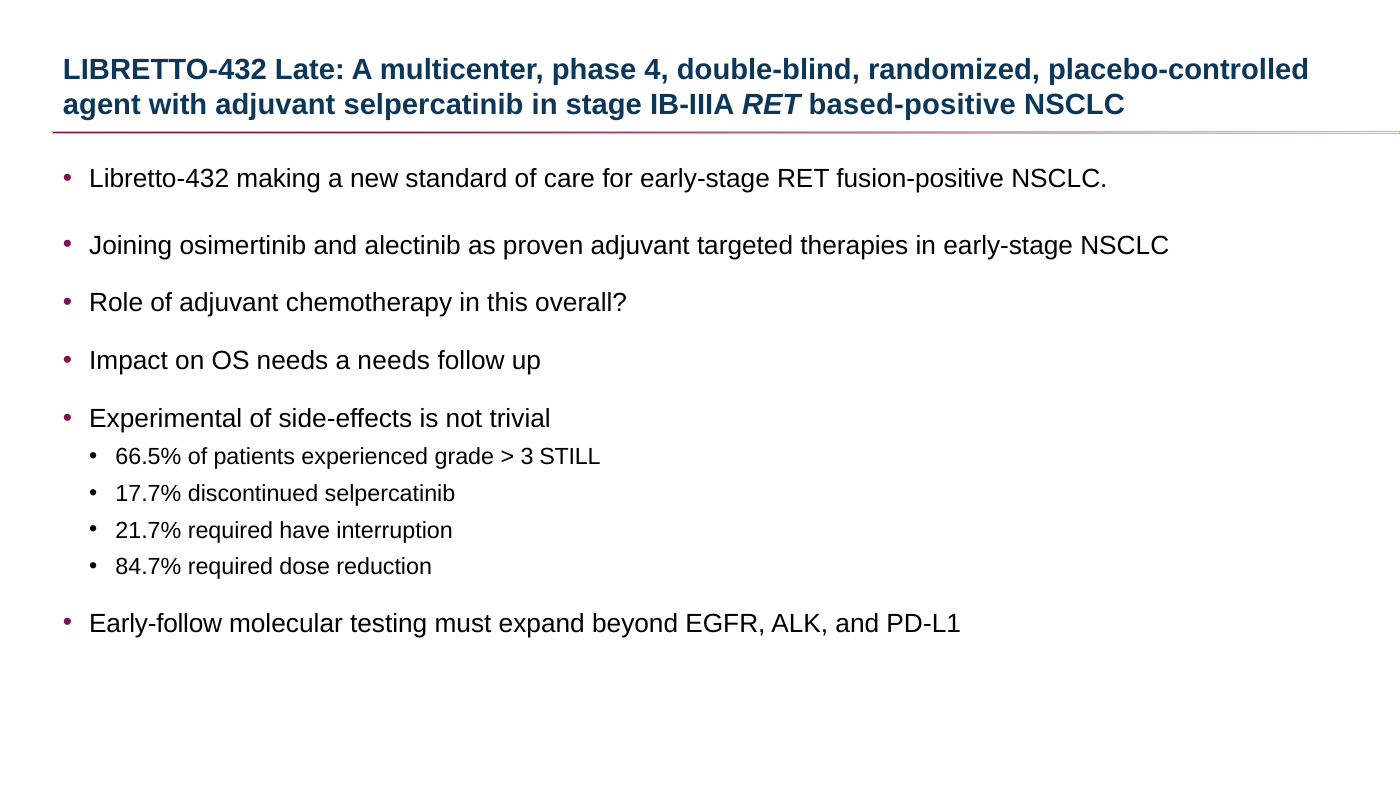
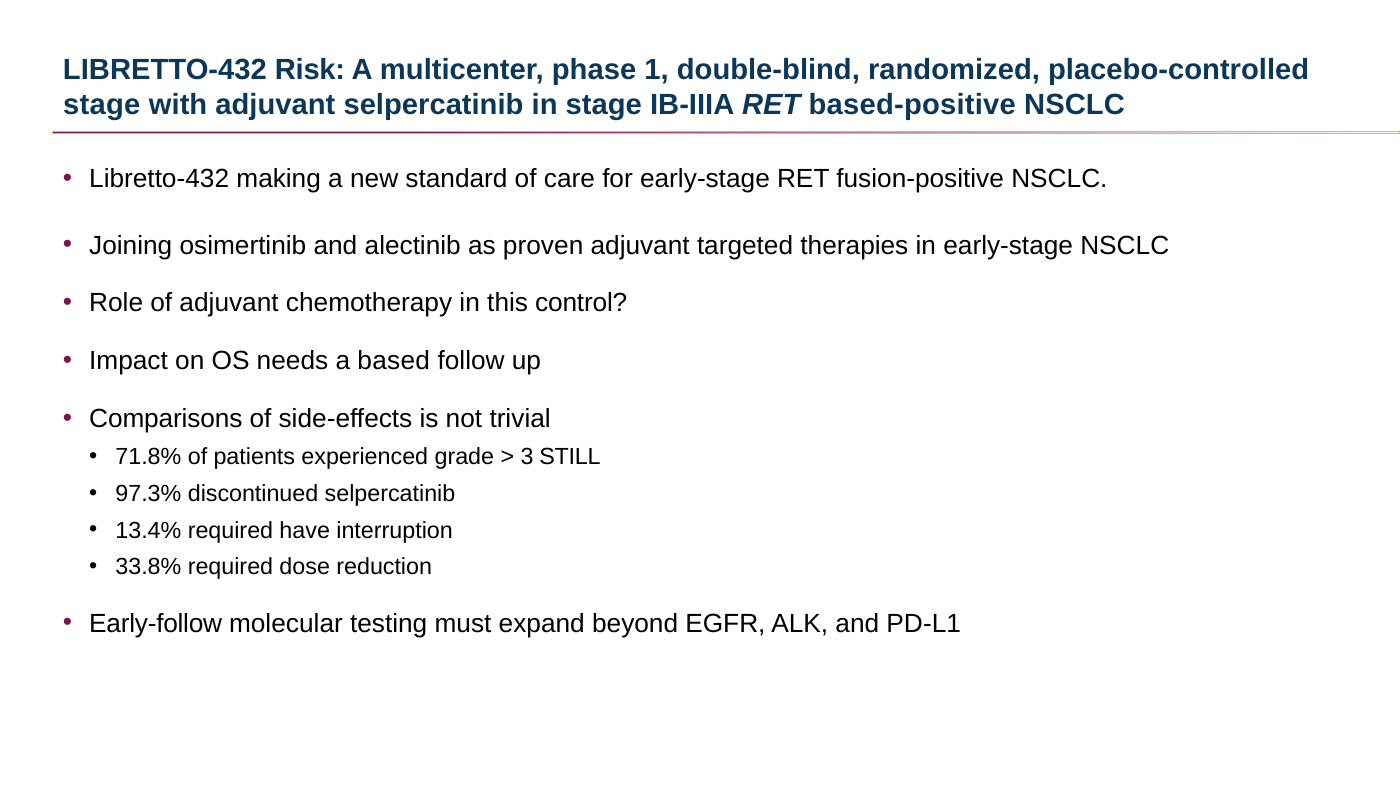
Late: Late -> Risk
4: 4 -> 1
agent at (102, 105): agent -> stage
overall: overall -> control
a needs: needs -> based
Experimental: Experimental -> Comparisons
66.5%: 66.5% -> 71.8%
17.7%: 17.7% -> 97.3%
21.7%: 21.7% -> 13.4%
84.7%: 84.7% -> 33.8%
